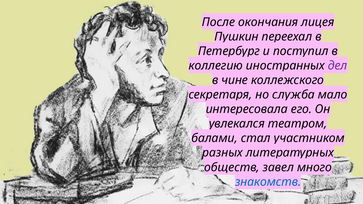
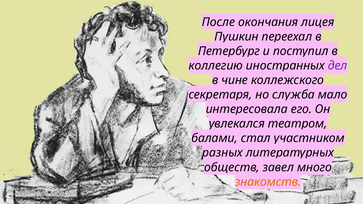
знакомств colour: blue -> orange
